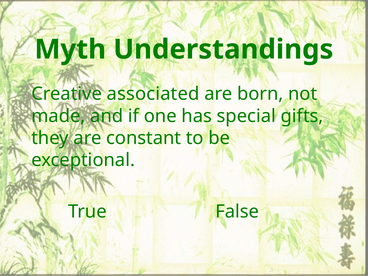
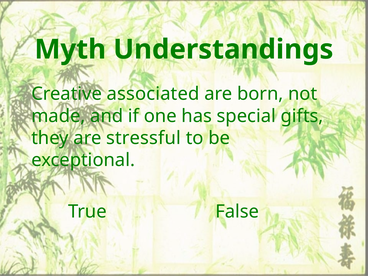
constant: constant -> stressful
